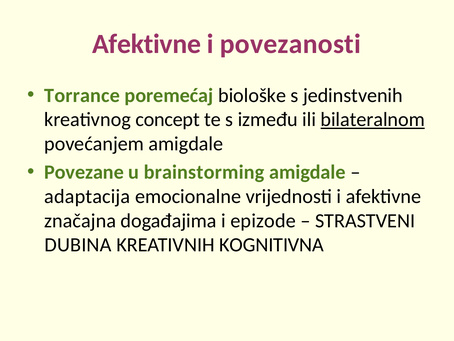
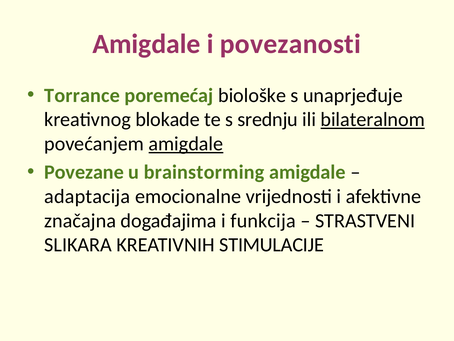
Afektivne at (147, 44): Afektivne -> Amigdale
jedinstvenih: jedinstvenih -> unaprjeđuje
concept: concept -> blokade
između: između -> srednju
amigdale at (186, 144) underline: none -> present
epizode: epizode -> funkcija
DUBINA: DUBINA -> SLIKARA
KOGNITIVNA: KOGNITIVNA -> STIMULACIJE
